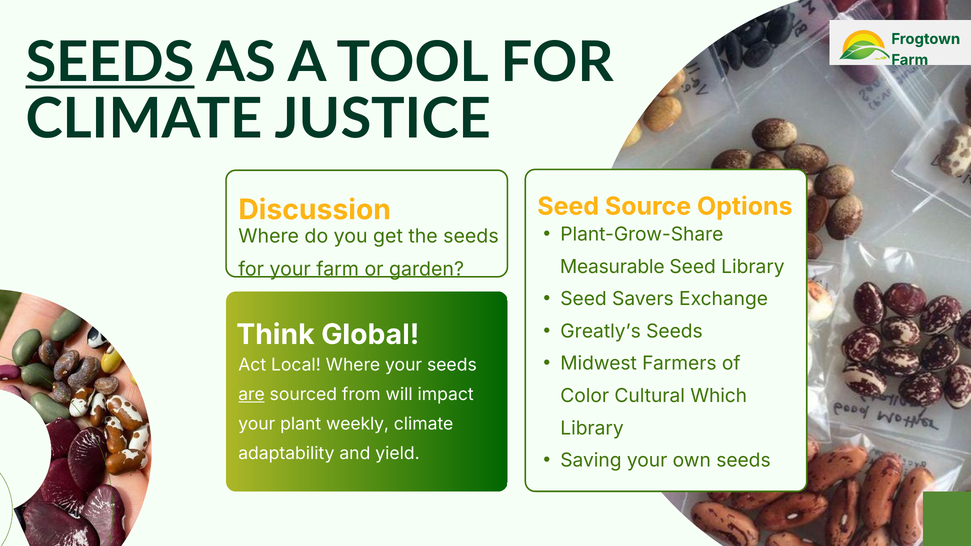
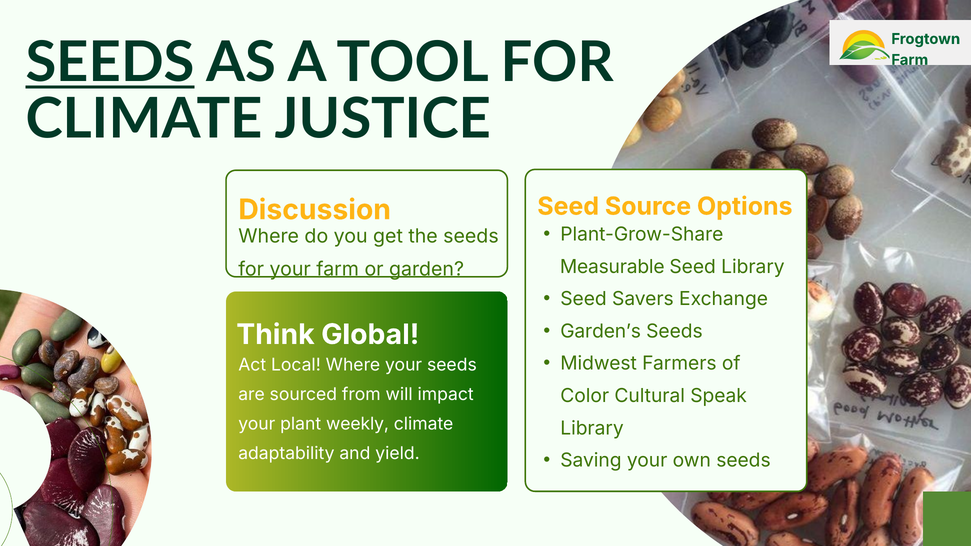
Greatly’s: Greatly’s -> Garden’s
are underline: present -> none
Which: Which -> Speak
